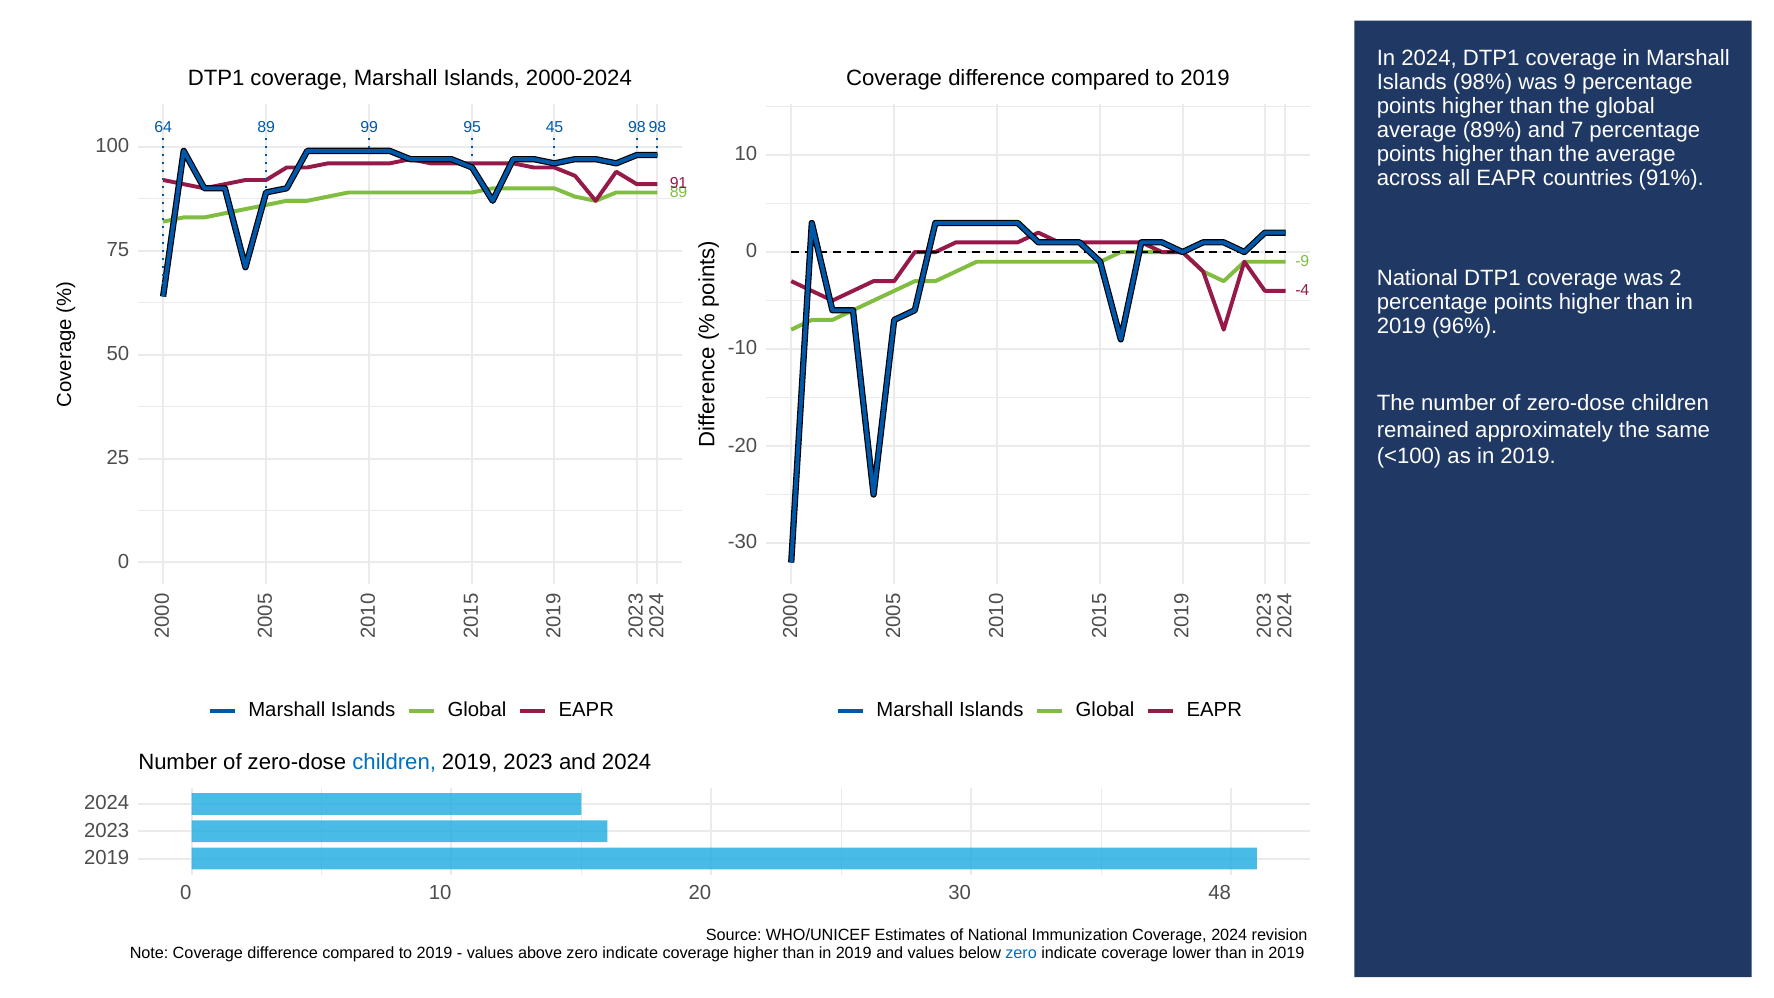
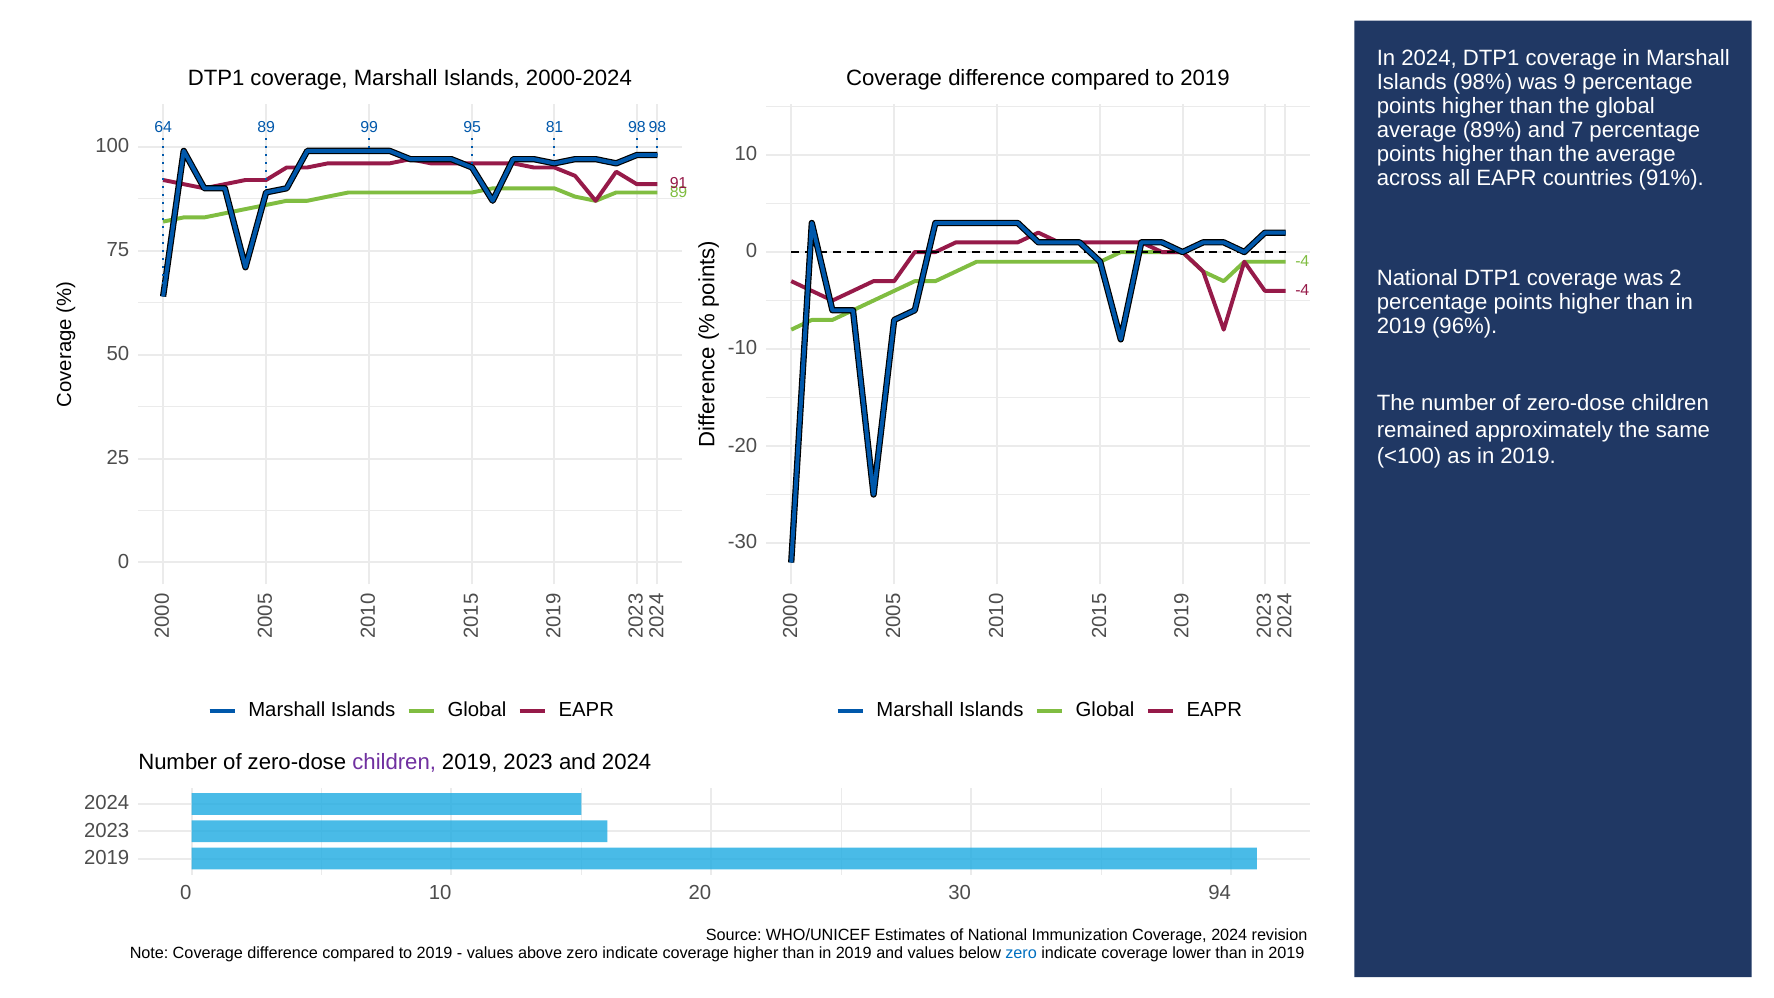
45: 45 -> 81
-9 at (1302, 261): -9 -> -4
children at (394, 762) colour: blue -> purple
48: 48 -> 94
